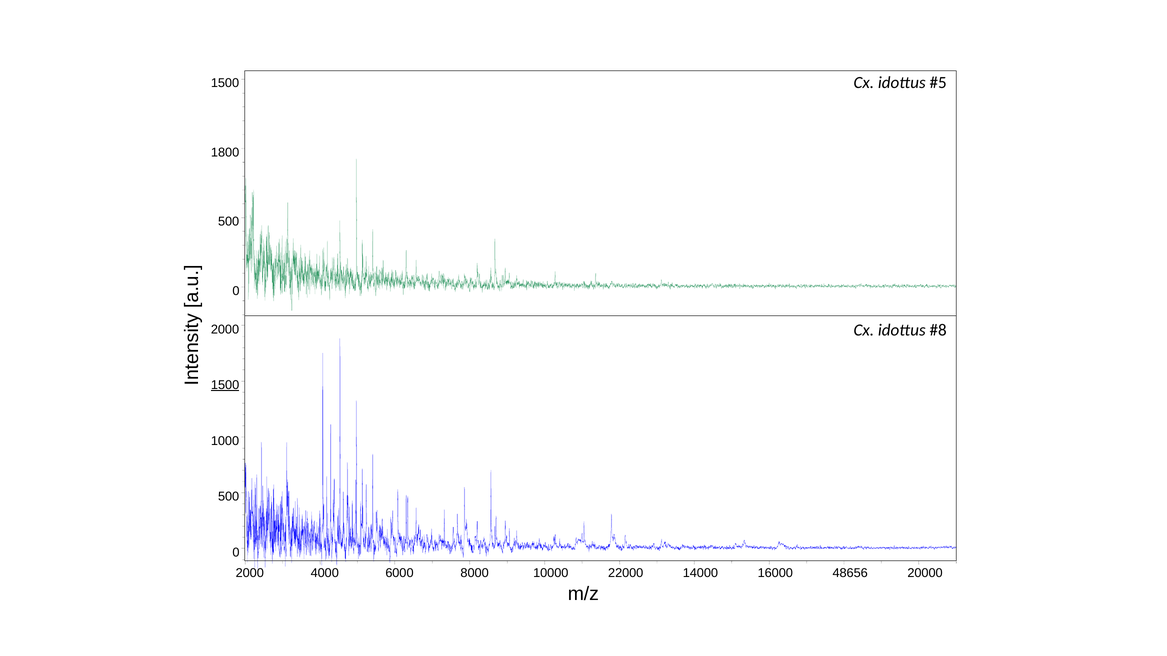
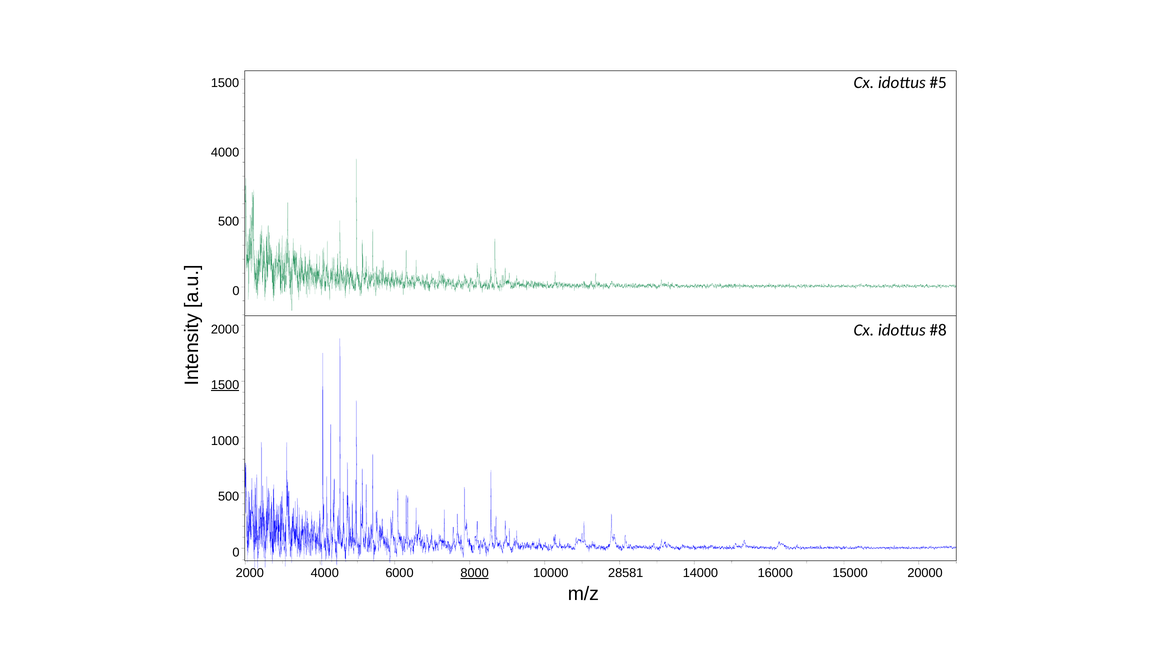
1800 at (225, 153): 1800 -> 4000
8000 underline: none -> present
22000: 22000 -> 28581
48656: 48656 -> 15000
